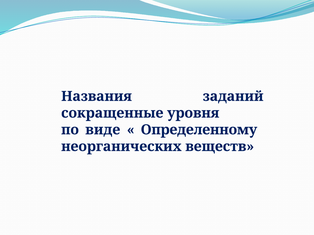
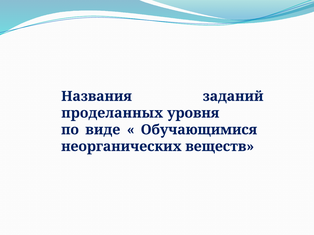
сокращенные: сокращенные -> проделанных
Определенному: Определенному -> Обучающимися
